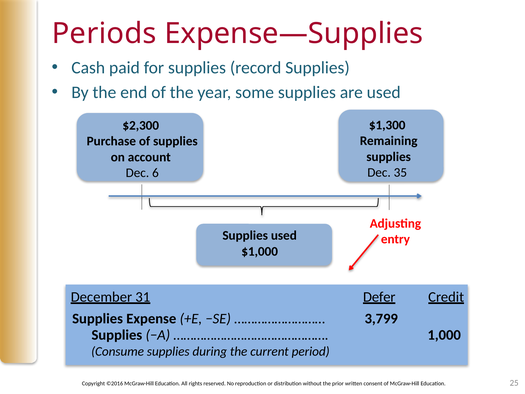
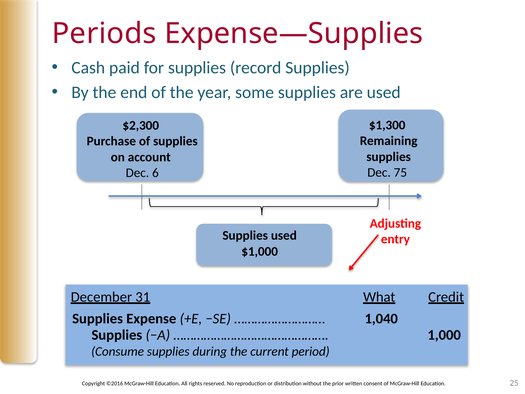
35: 35 -> 75
Defer: Defer -> What
3,799: 3,799 -> 1,040
